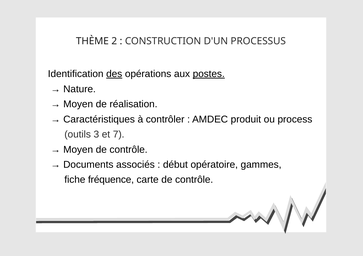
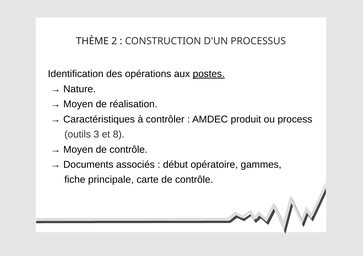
des underline: present -> none
7: 7 -> 8
fréquence: fréquence -> principale
